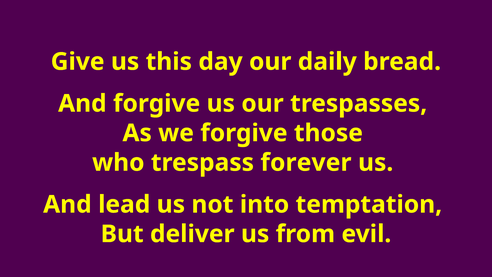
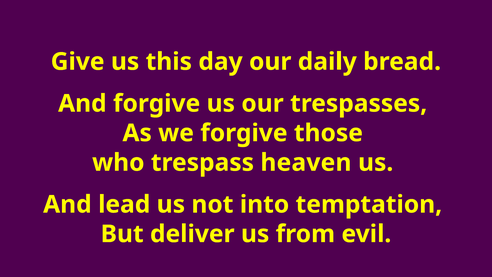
forever: forever -> heaven
